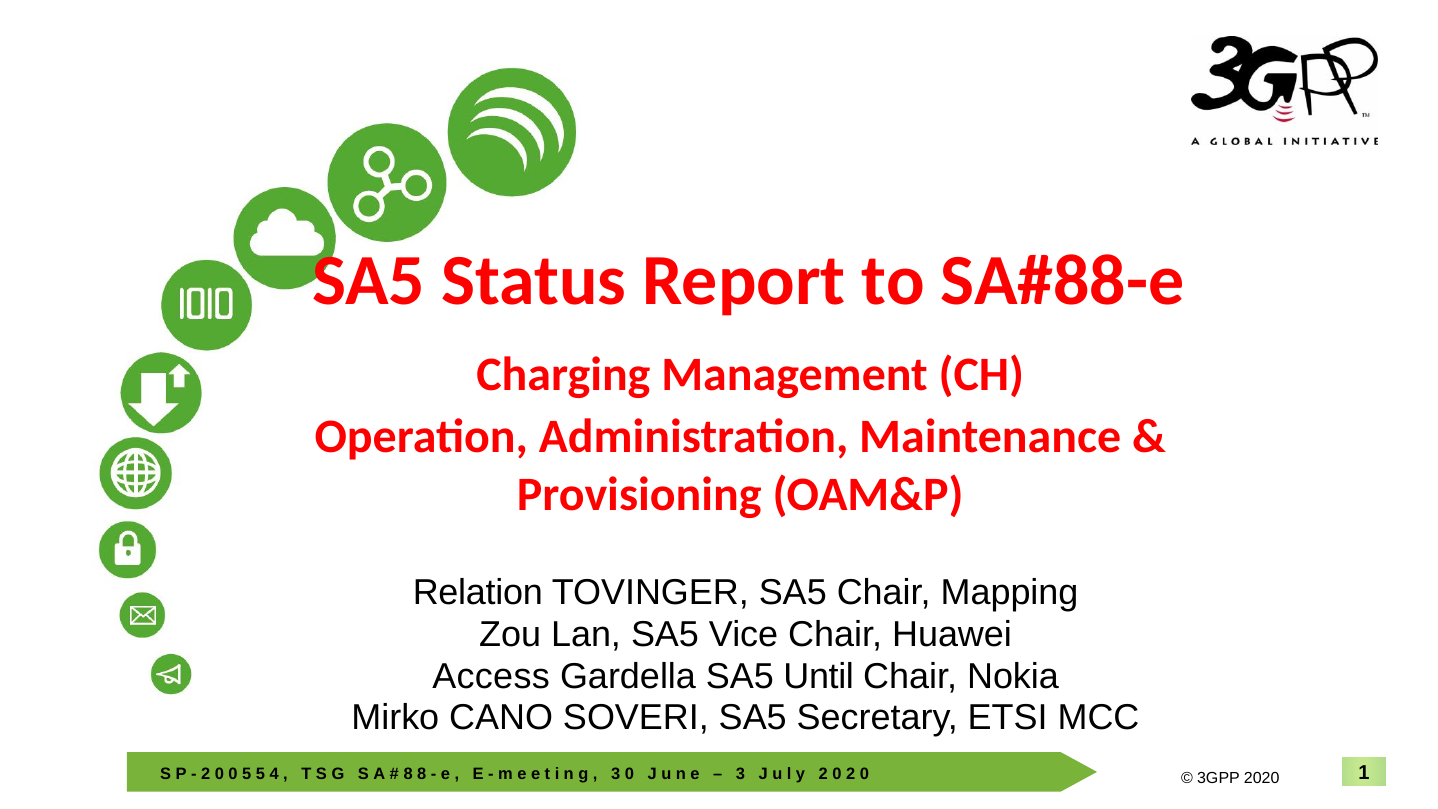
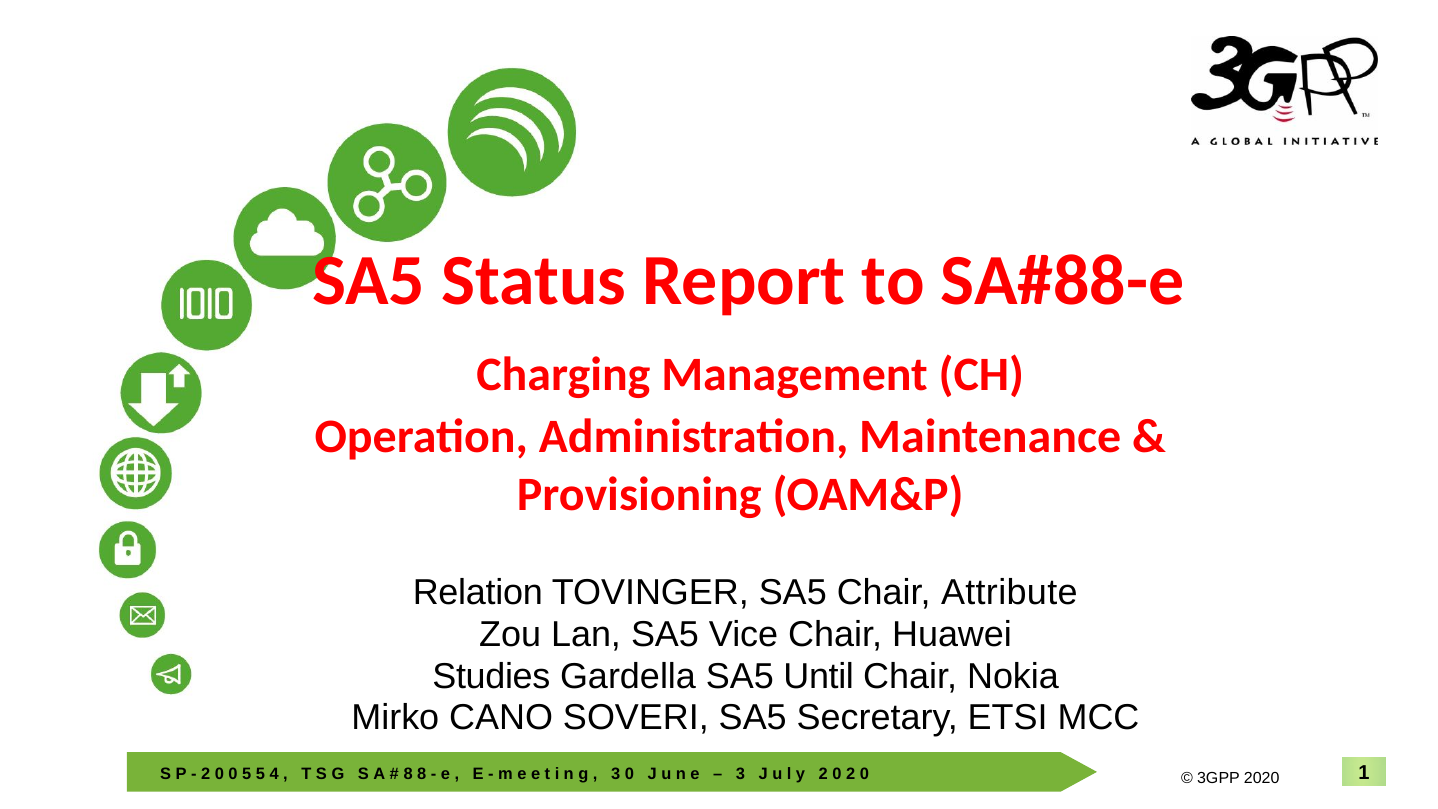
Mapping: Mapping -> Attribute
Access: Access -> Studies
